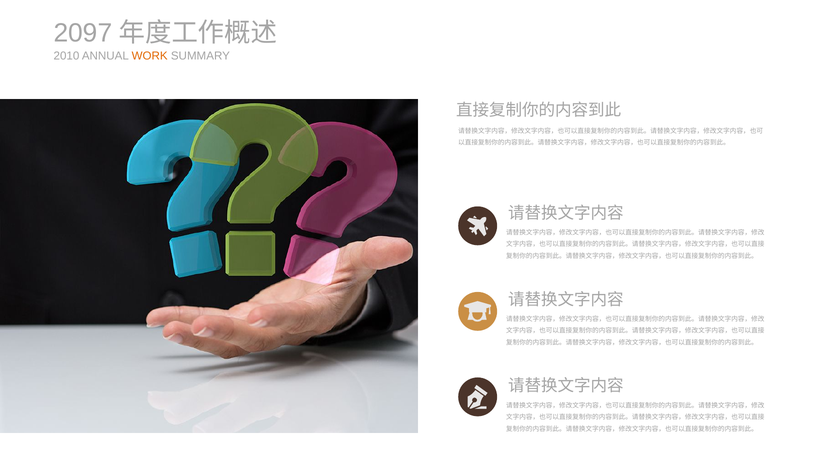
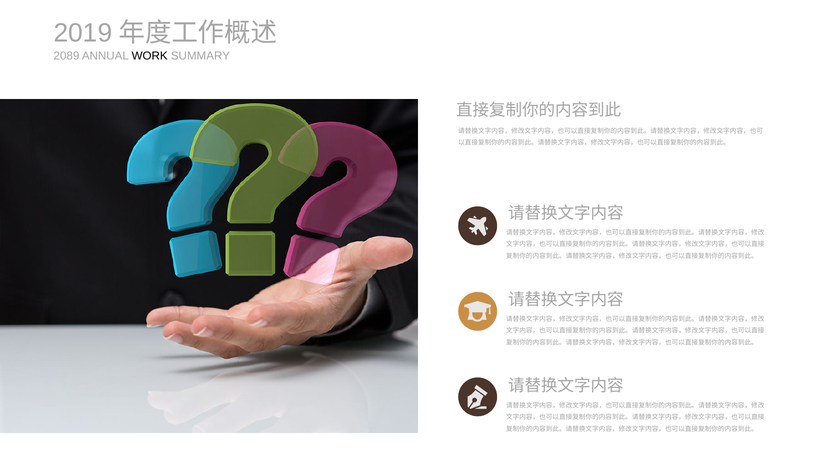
2097: 2097 -> 2019
2010: 2010 -> 2089
WORK colour: orange -> black
